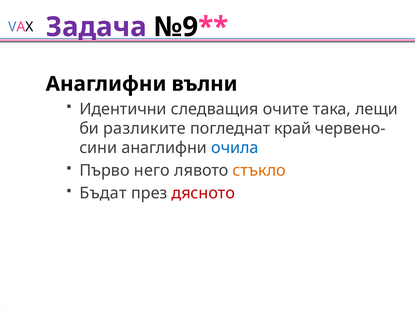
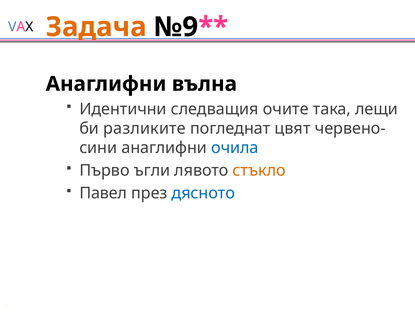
Задача colour: purple -> orange
вълни: вълни -> вълна
край: край -> цвят
него: него -> ъгли
Бъдат: Бъдат -> Павел
дясното colour: red -> blue
